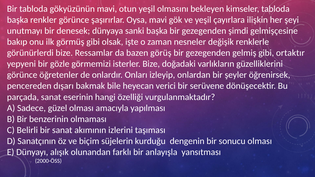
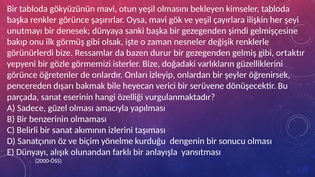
görüş: görüş -> durur
süjelerin: süjelerin -> yönelme
